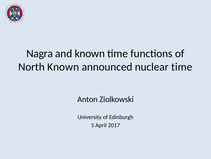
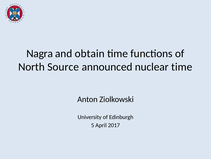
and known: known -> obtain
North Known: Known -> Source
